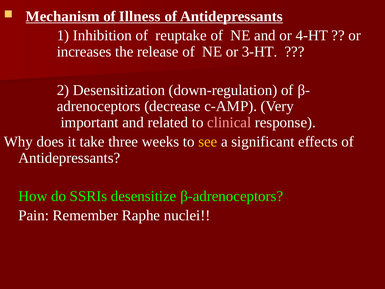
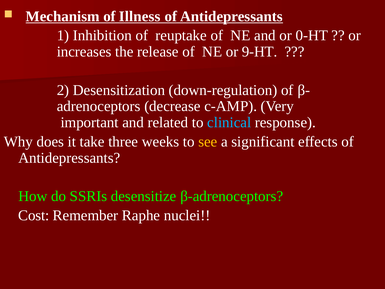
4-HT: 4-HT -> 0-HT
3-HT: 3-HT -> 9-HT
clinical colour: pink -> light blue
Pain: Pain -> Cost
